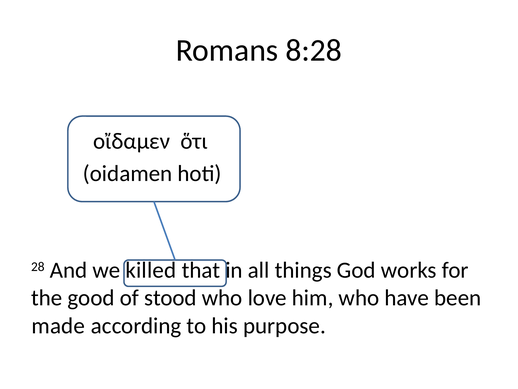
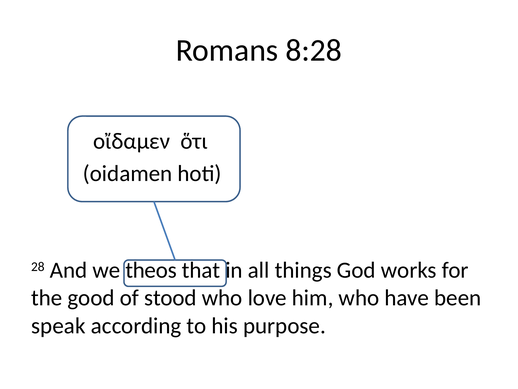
killed: killed -> theos
made: made -> speak
